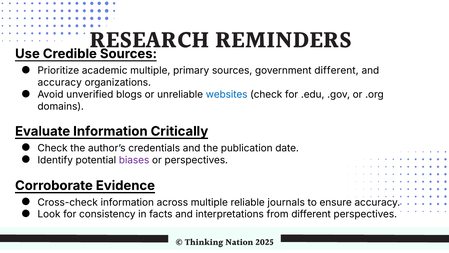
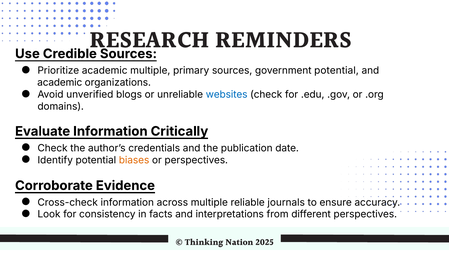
government different: different -> potential
accuracy at (60, 82): accuracy -> academic
biases colour: purple -> orange
